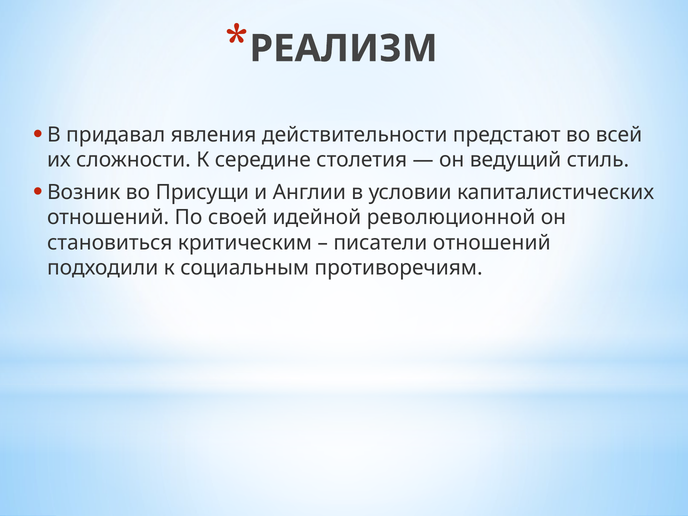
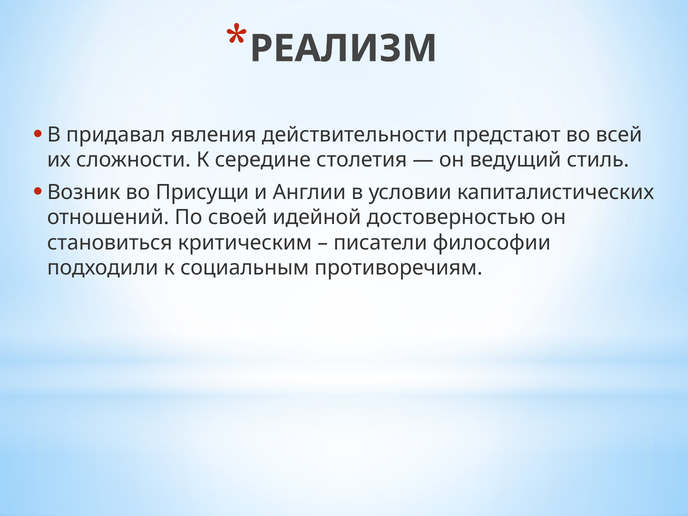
революционной: революционной -> достоверностью
писатели отношений: отношений -> философии
